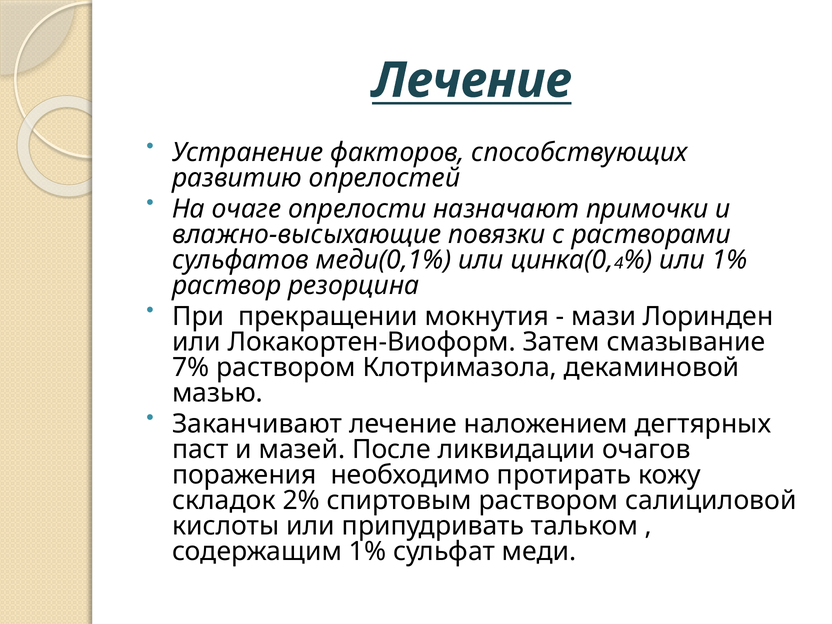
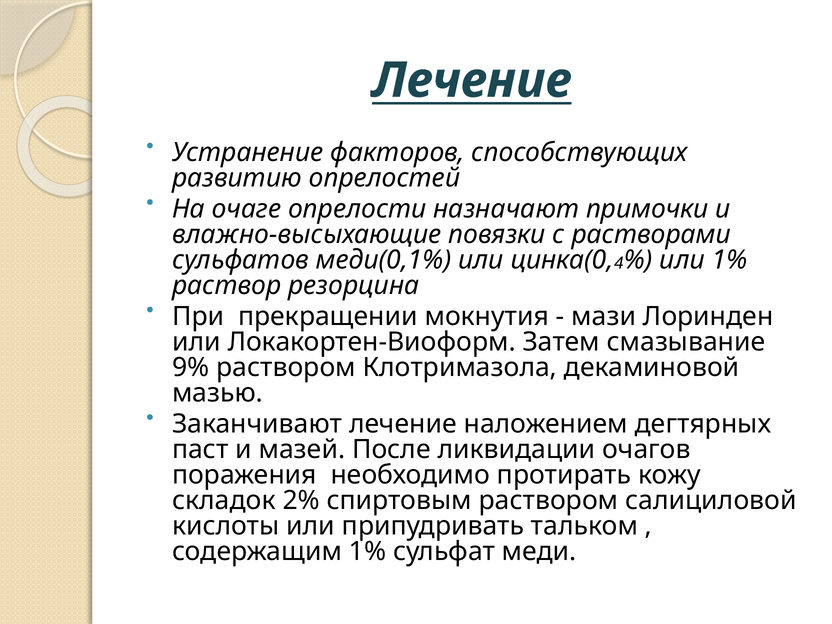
7%: 7% -> 9%
